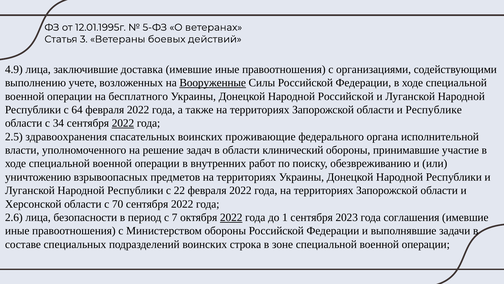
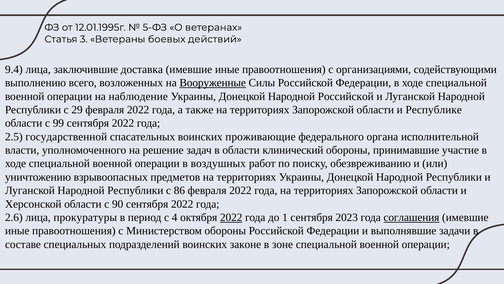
4.9: 4.9 -> 9.4
учете: учете -> всего
бесплатного: бесплатного -> наблюдение
64: 64 -> 29
34: 34 -> 99
2022 at (123, 123) underline: present -> none
здравоохранения: здравоохранения -> государственной
внутренних: внутренних -> воздушных
22: 22 -> 86
70: 70 -> 90
безопасности: безопасности -> прокуратуры
7: 7 -> 4
соглашения underline: none -> present
строка: строка -> законе
